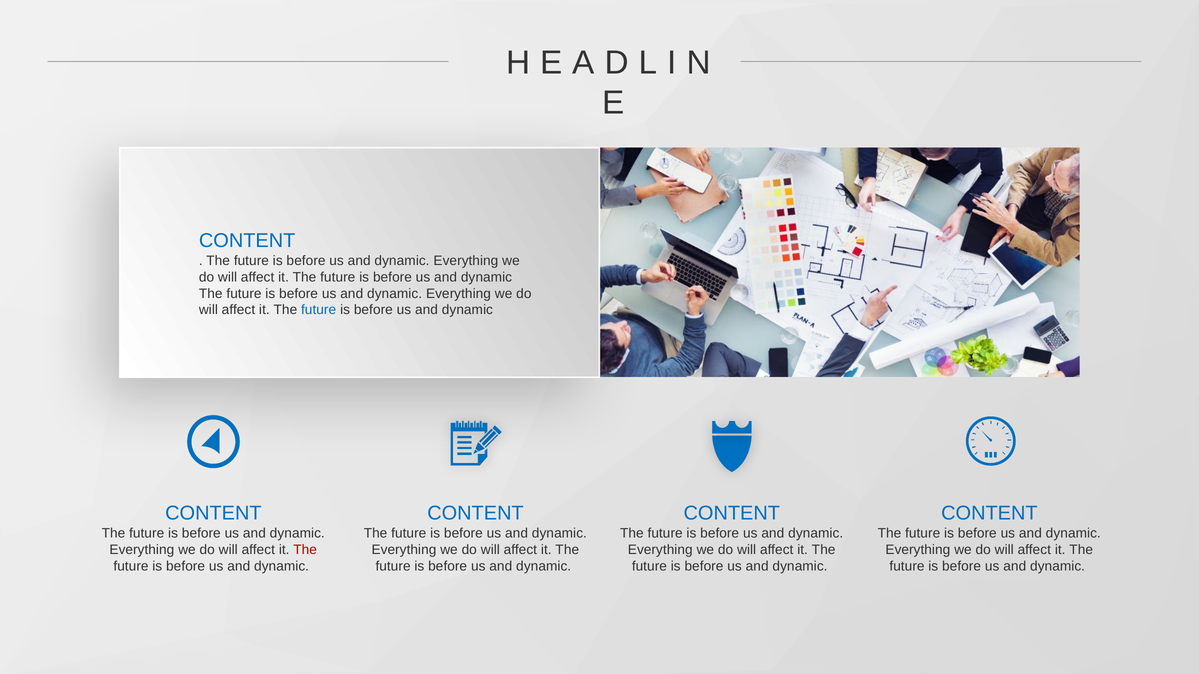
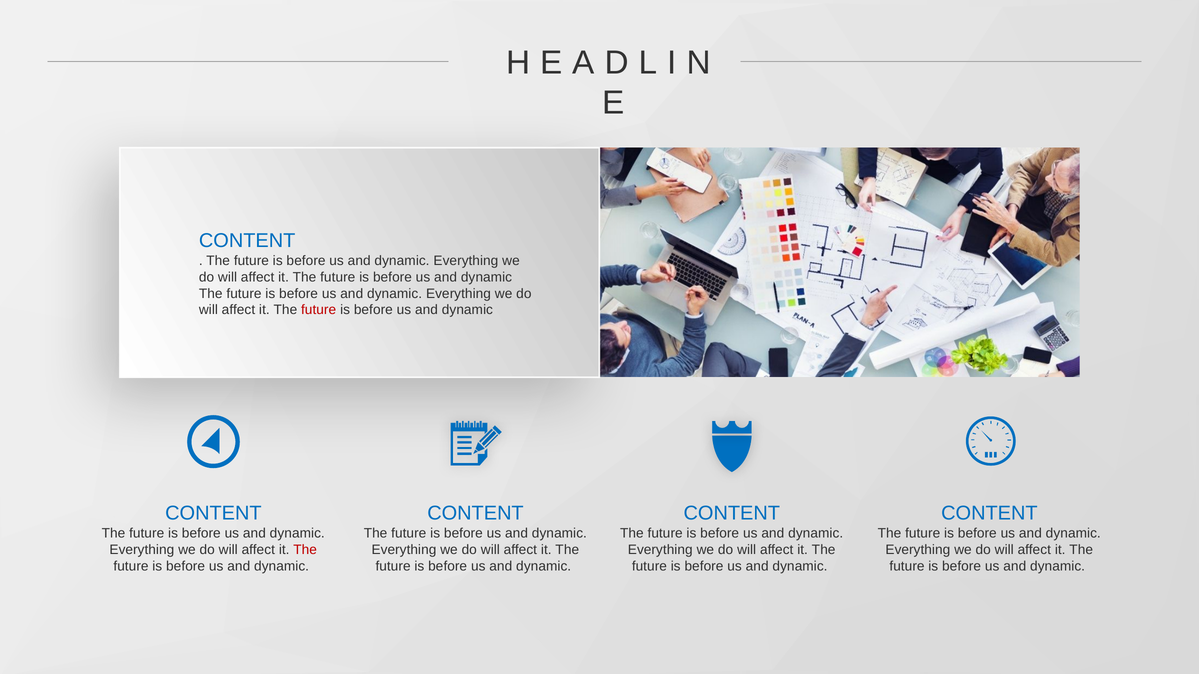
future at (319, 310) colour: blue -> red
